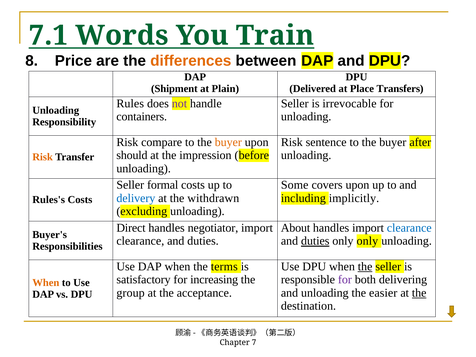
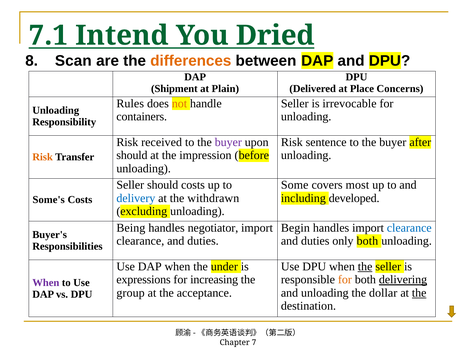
Words: Words -> Intend
Train: Train -> Dried
Price: Price -> Scan
Transfers: Transfers -> Concerns
not colour: purple -> orange
compare: compare -> received
buyer at (228, 142) colour: orange -> purple
Seller formal: formal -> should
covers upon: upon -> most
implicitly: implicitly -> developed
Rules's: Rules's -> Some's
Direct: Direct -> Being
About: About -> Begin
duties at (315, 241) underline: present -> none
only only: only -> both
terms: terms -> under
satisfactory: satisfactory -> expressions
for at (345, 280) colour: purple -> orange
delivering underline: none -> present
When at (46, 283) colour: orange -> purple
easier: easier -> dollar
